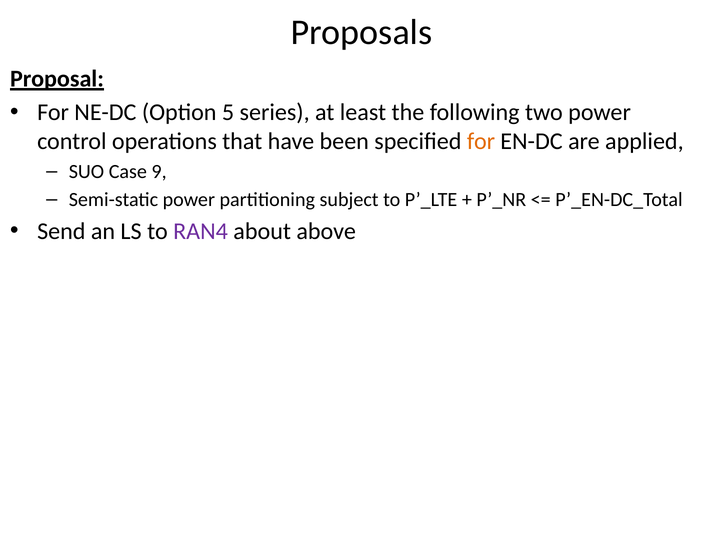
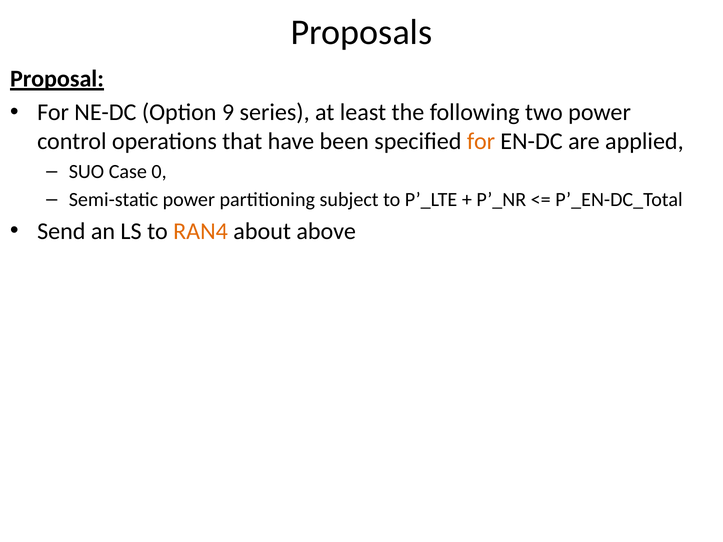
5: 5 -> 9
9: 9 -> 0
RAN4 colour: purple -> orange
